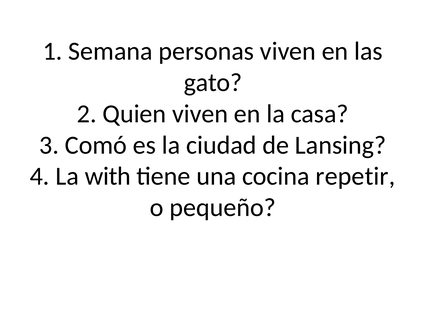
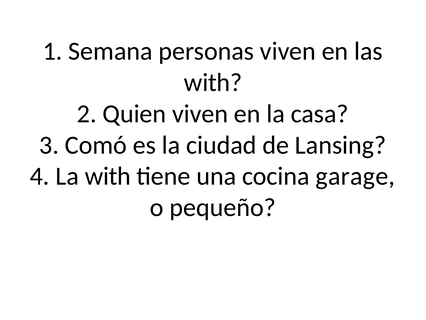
gato at (213, 82): gato -> with
repetir: repetir -> garage
